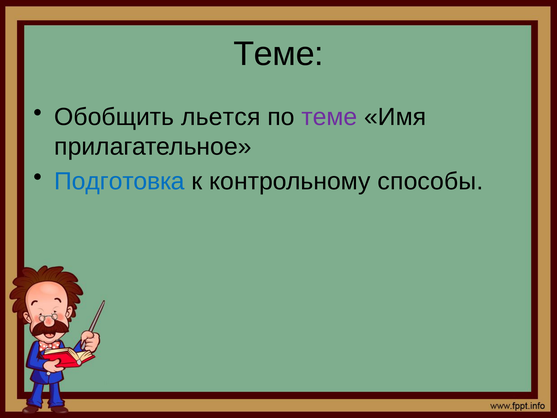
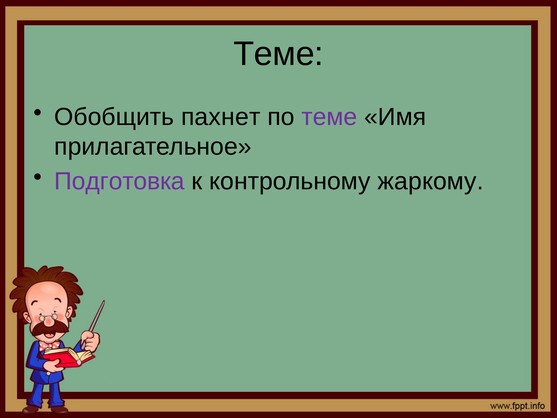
льется: льется -> пахнет
Подготовка colour: blue -> purple
способы: способы -> жаркому
